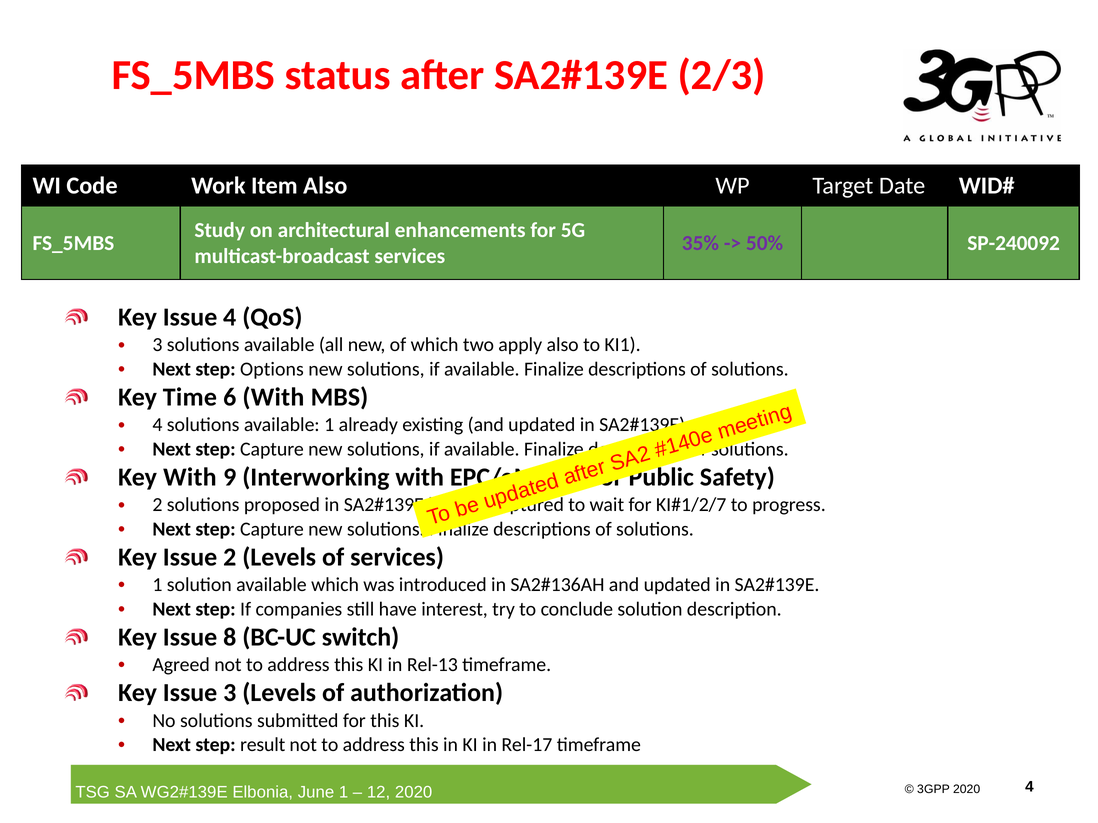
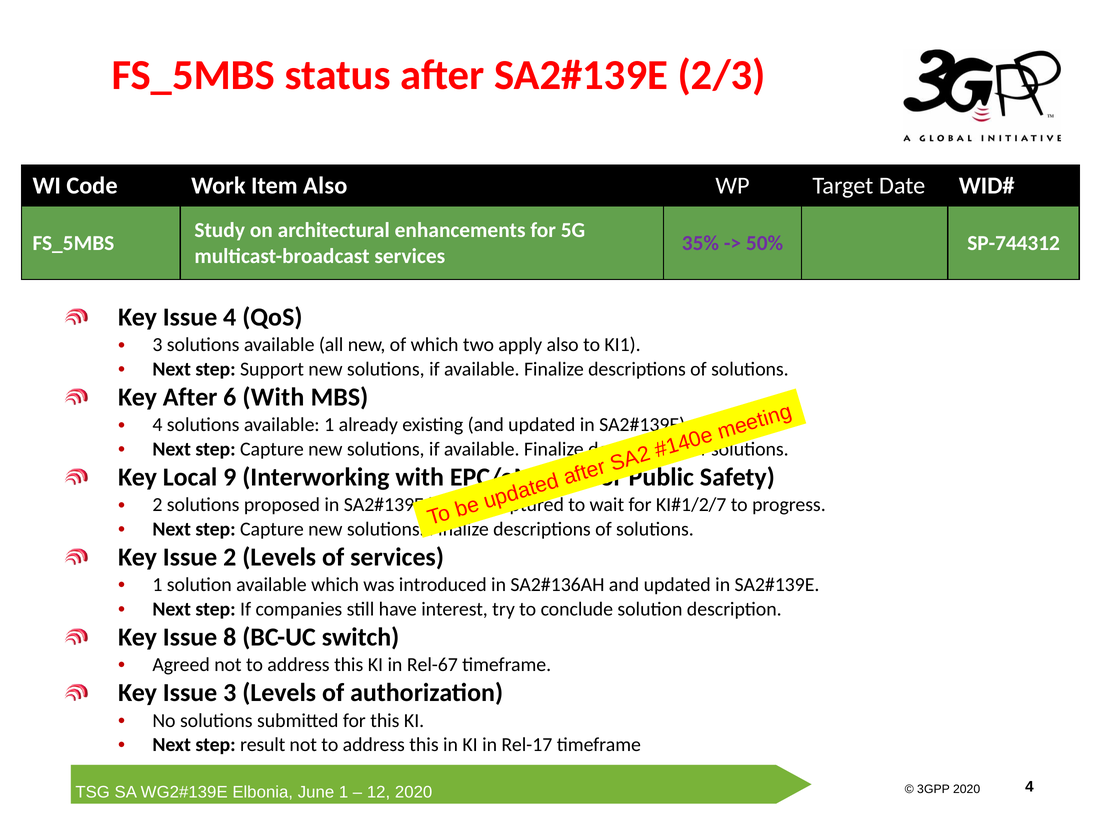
SP-240092: SP-240092 -> SP-744312
Options: Options -> Support
Key Time: Time -> After
Key With: With -> Local
Rel-13: Rel-13 -> Rel-67
